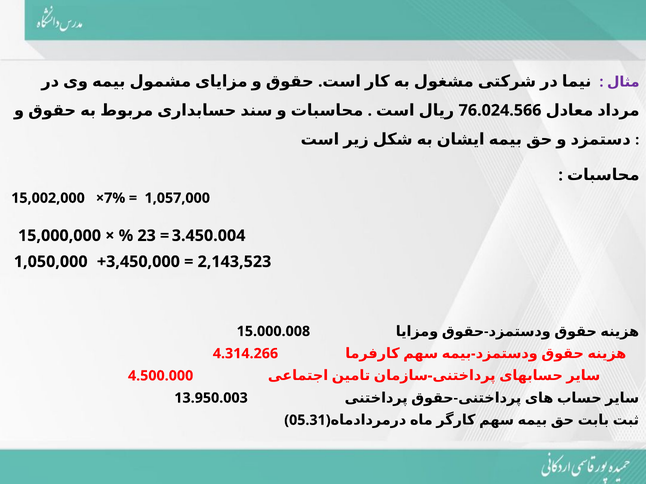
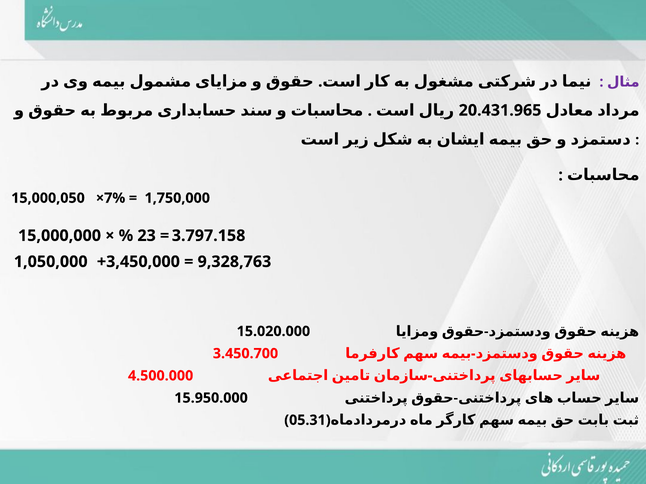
76.024.566: 76.024.566 -> 20.431.965
15,002,000: 15,002,000 -> 15,000,050
1,057,000: 1,057,000 -> 1,750,000
3.450.004: 3.450.004 -> 3.797.158
2,143,523: 2,143,523 -> 9,328,763
15.000.008: 15.000.008 -> 15.020.000
4.314.266: 4.314.266 -> 3.450.700
13.950.003: 13.950.003 -> 15.950.000
